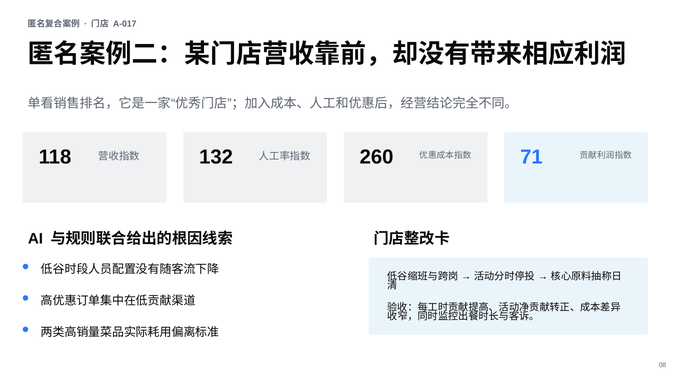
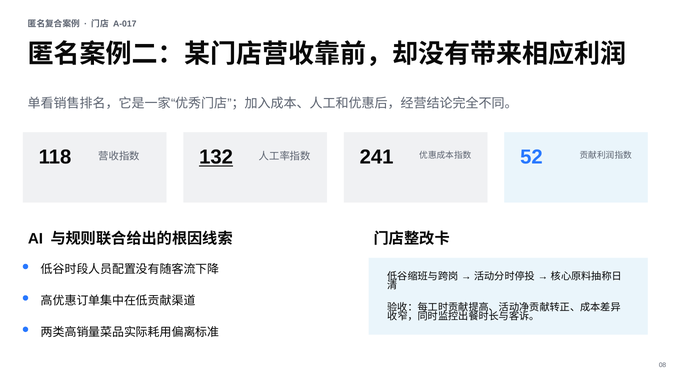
132 underline: none -> present
260: 260 -> 241
71: 71 -> 52
